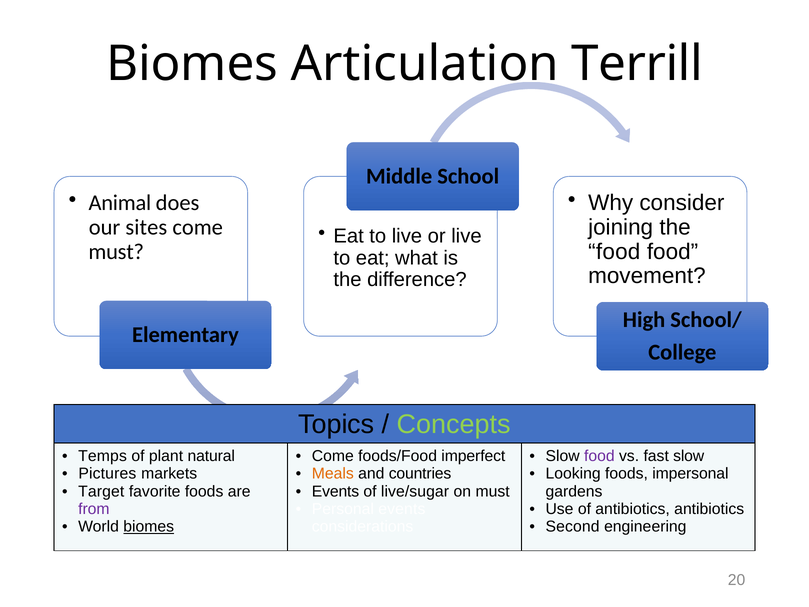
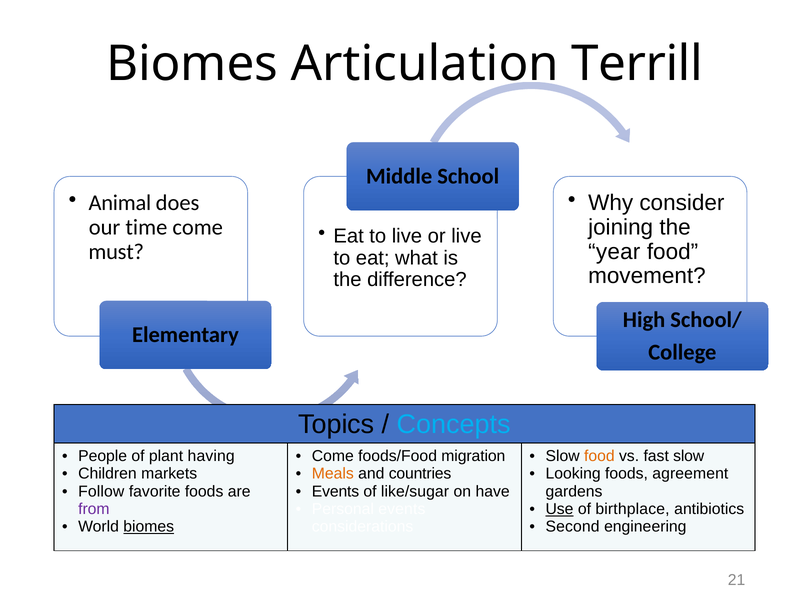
sites: sites -> time
food at (614, 251): food -> year
Concepts colour: light green -> light blue
Temps: Temps -> People
natural: natural -> having
imperfect: imperfect -> migration
food at (599, 456) colour: purple -> orange
Pictures: Pictures -> Children
impersonal: impersonal -> agreement
Target: Target -> Follow
live/sugar: live/sugar -> like/sugar
on must: must -> have
Use underline: none -> present
of antibiotics: antibiotics -> birthplace
20: 20 -> 21
